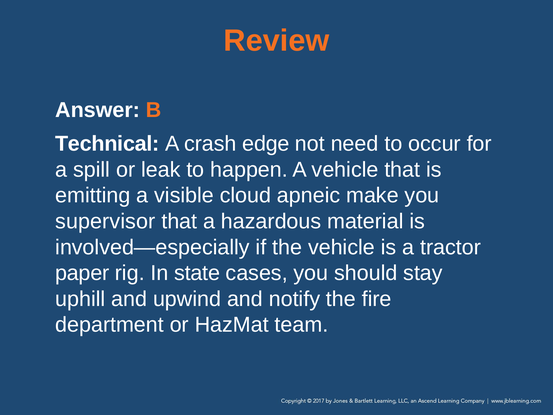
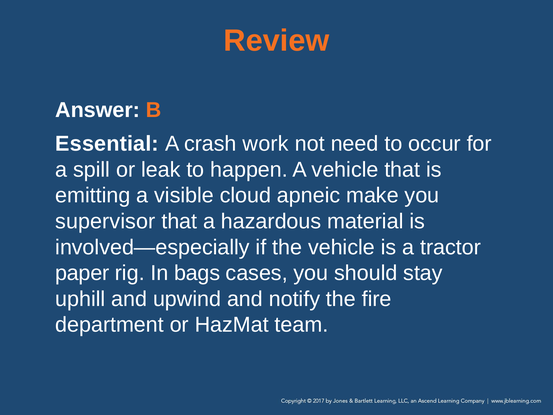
Technical: Technical -> Essential
edge: edge -> work
state: state -> bags
